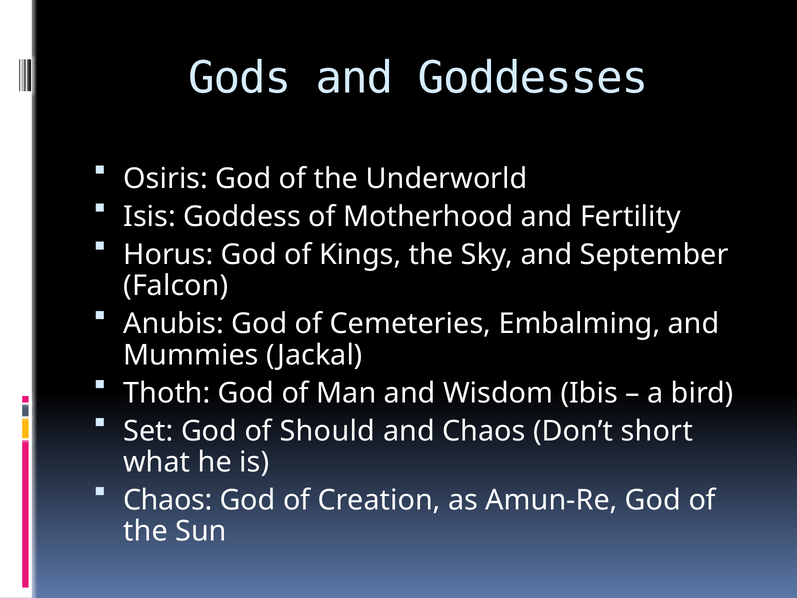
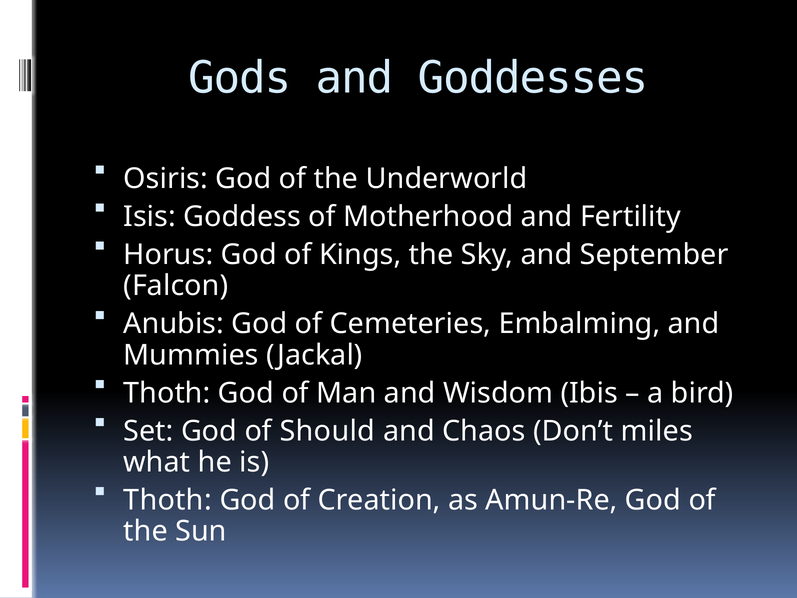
short: short -> miles
Chaos at (168, 500): Chaos -> Thoth
